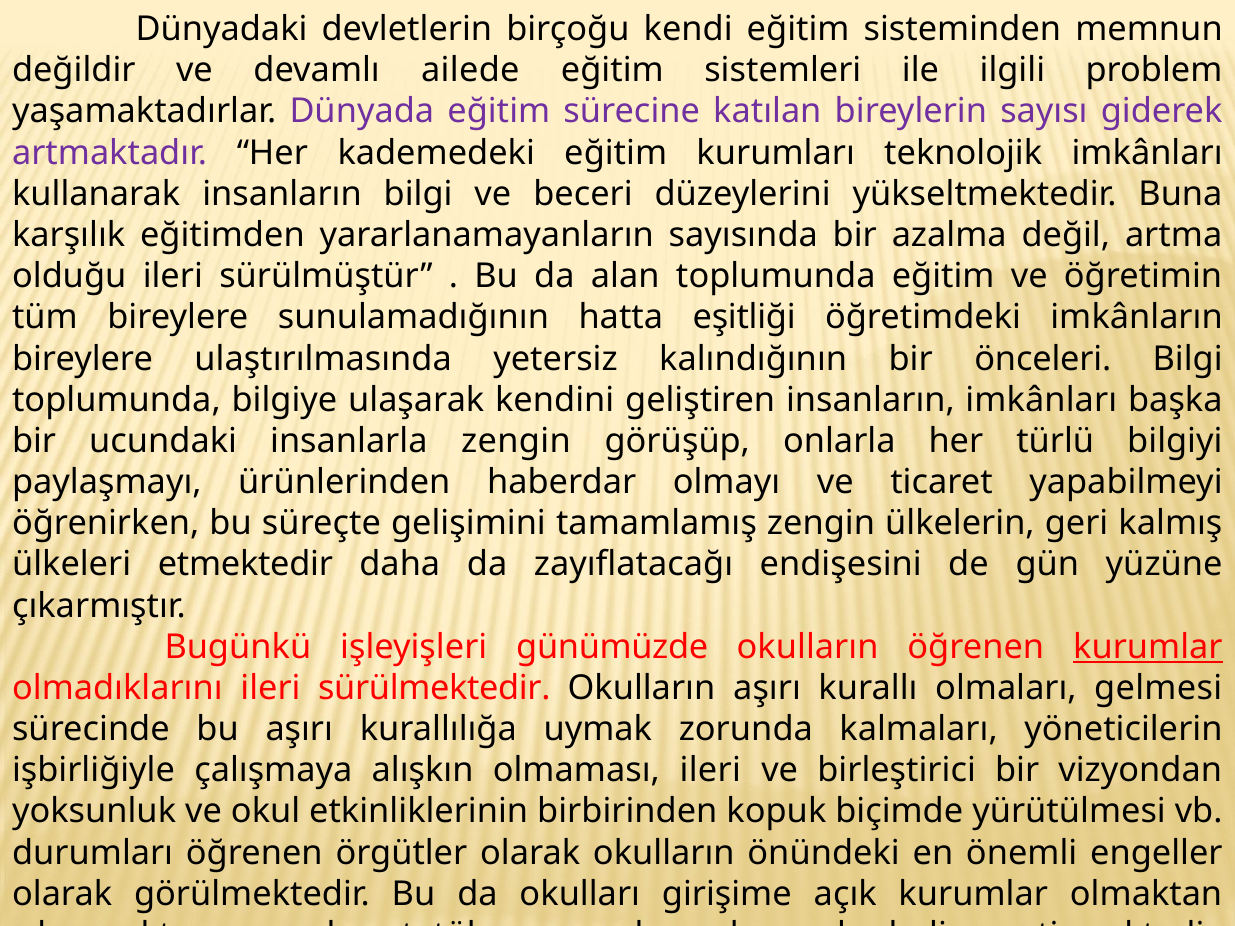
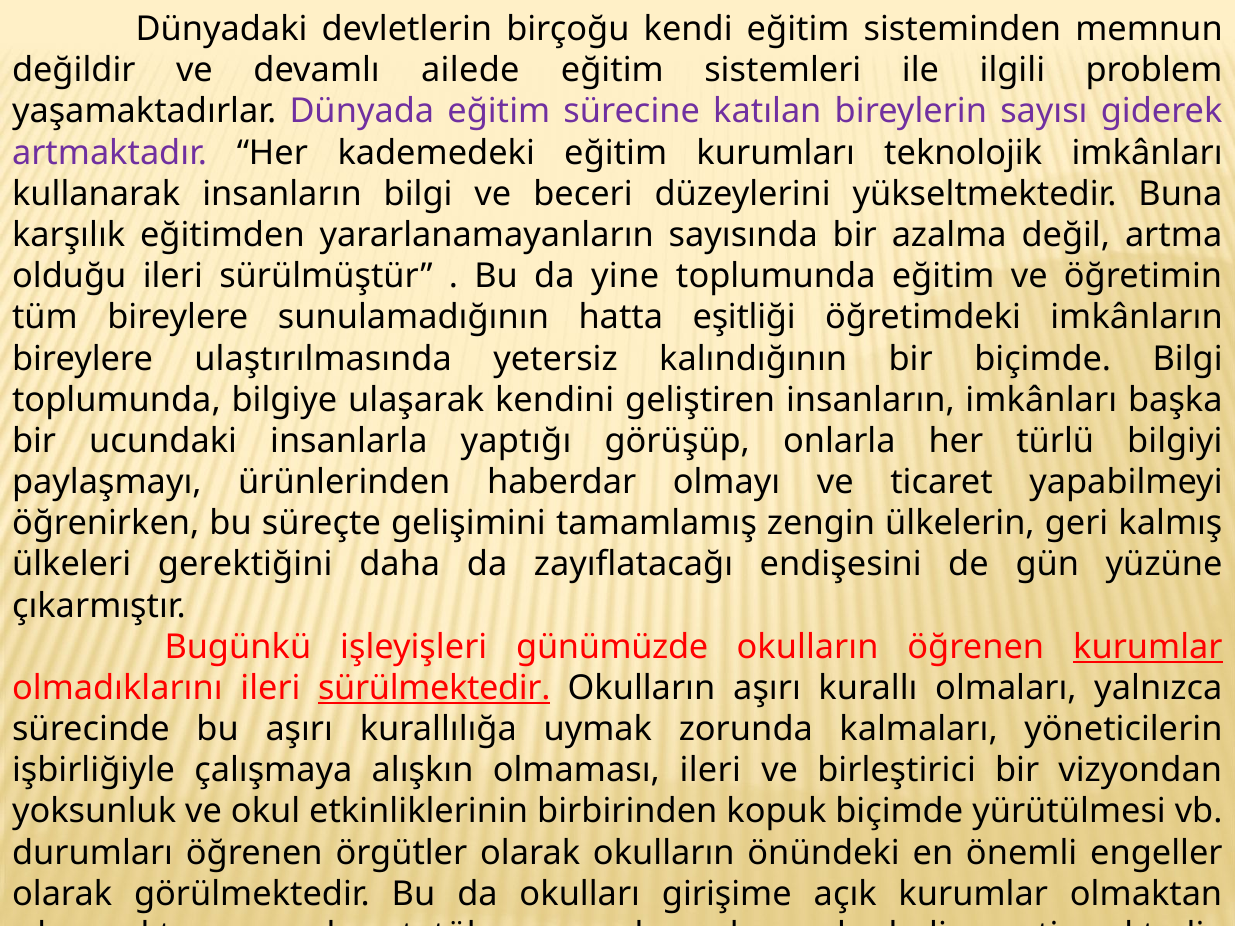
alan: alan -> yine
bir önceleri: önceleri -> biçimde
insanlarla zengin: zengin -> yaptığı
etmektedir: etmektedir -> gerektiğini
sürülmektedir underline: none -> present
gelmesi: gelmesi -> yalnızca
